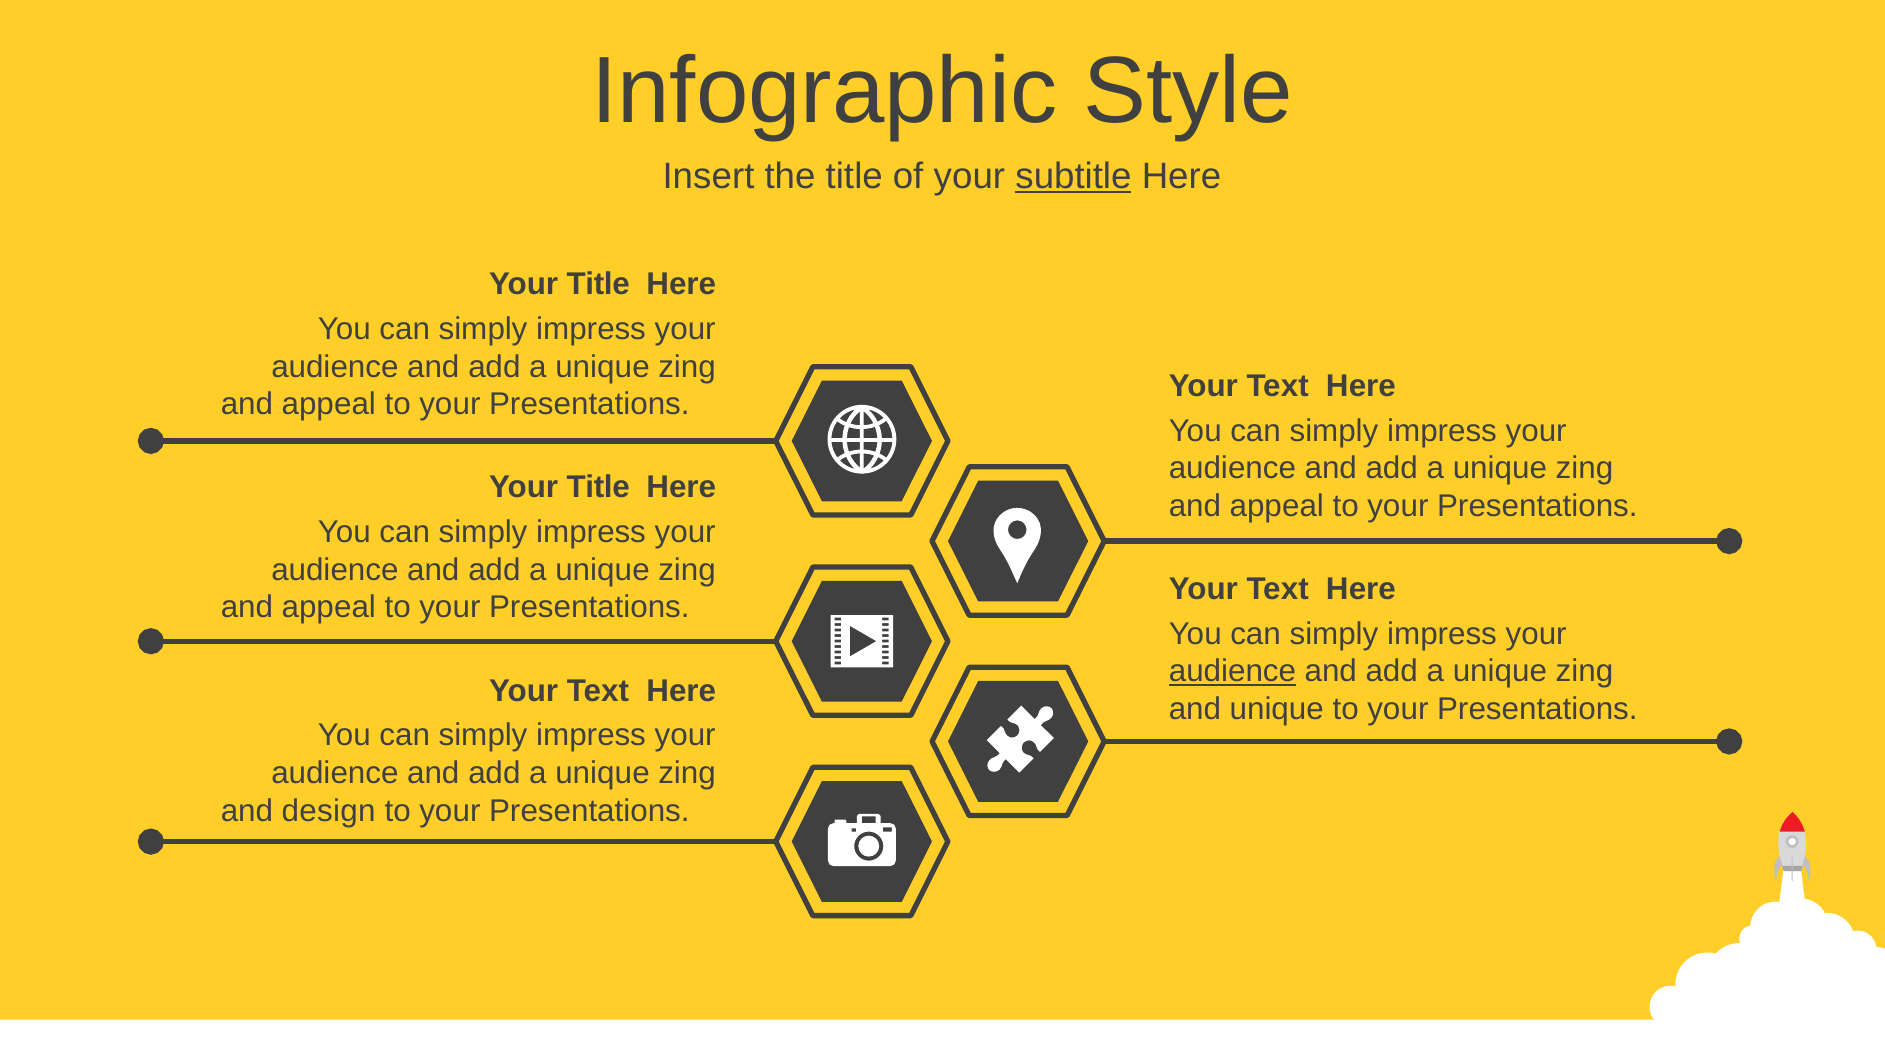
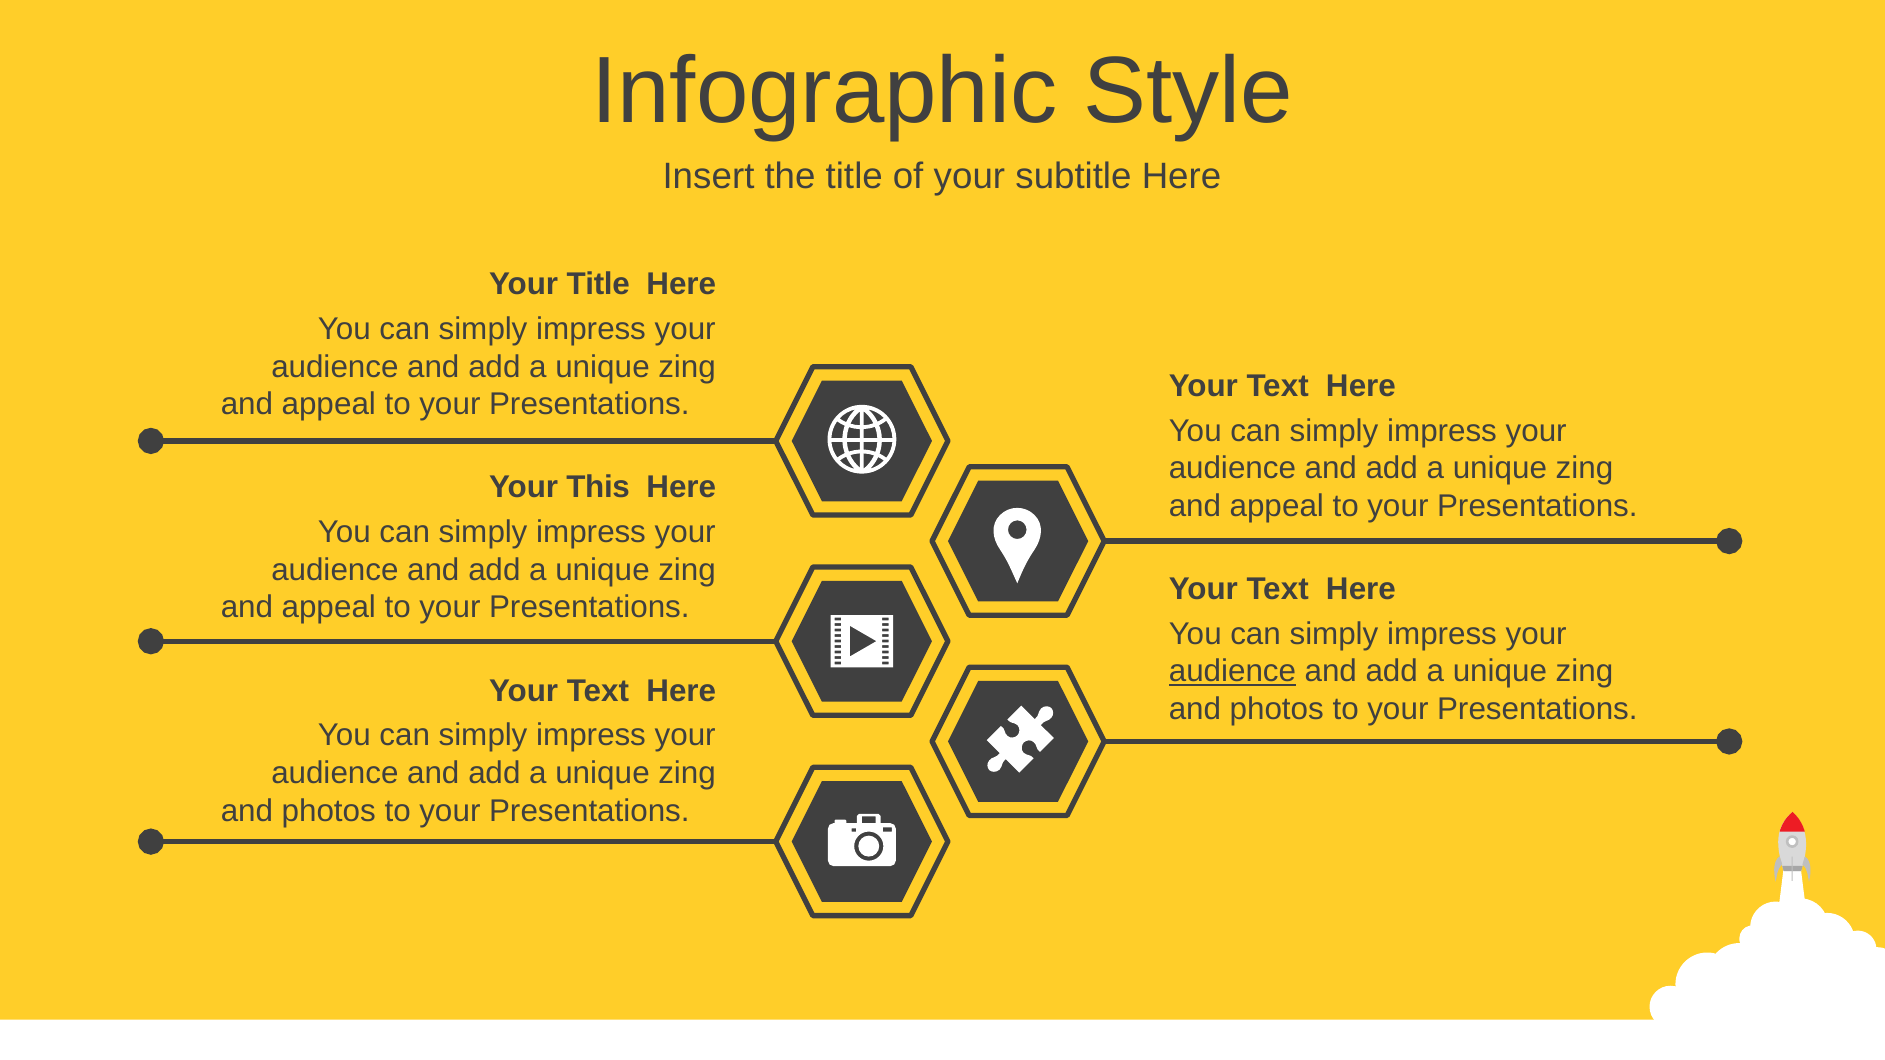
subtitle underline: present -> none
Title at (598, 488): Title -> This
unique at (1277, 710): unique -> photos
design at (329, 811): design -> photos
